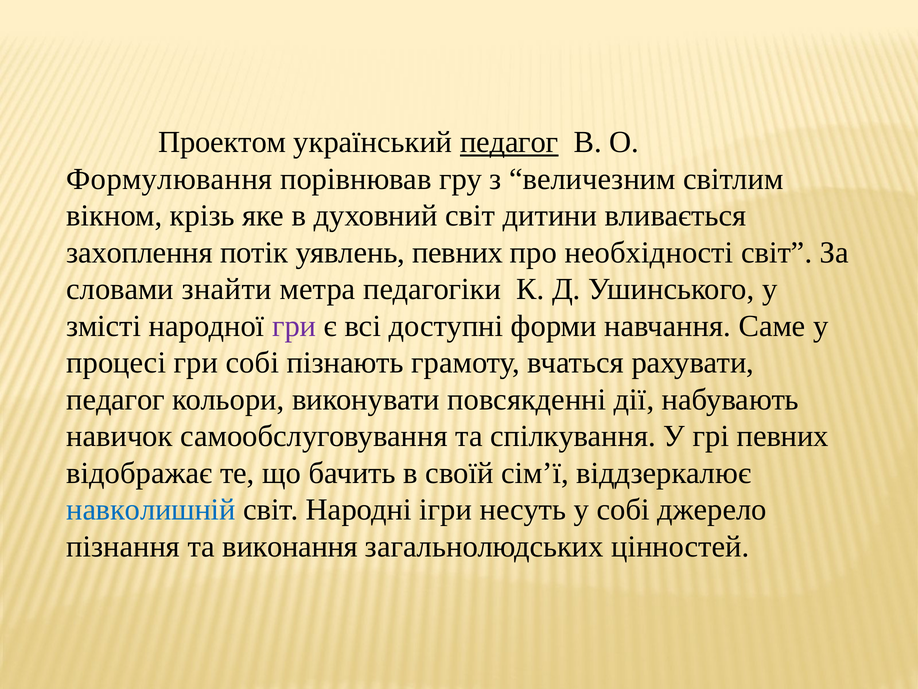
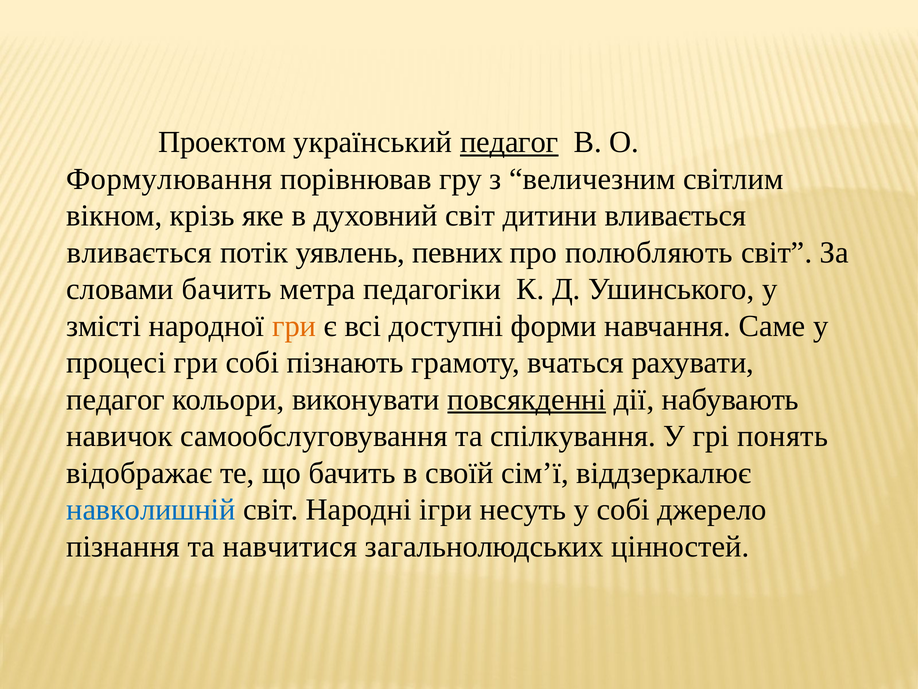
захоплення at (140, 252): захоплення -> вливається
необхідності: необхідності -> полюбляють
словами знайти: знайти -> бачить
гри at (294, 326) colour: purple -> orange
повсякденні underline: none -> present
грі певних: певних -> понять
виконання: виконання -> навчитися
